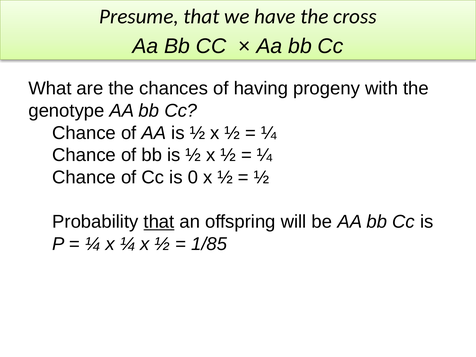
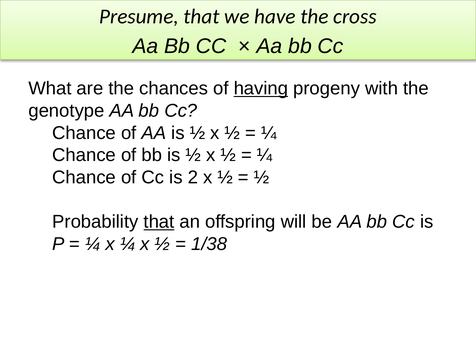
having underline: none -> present
0: 0 -> 2
1/85: 1/85 -> 1/38
